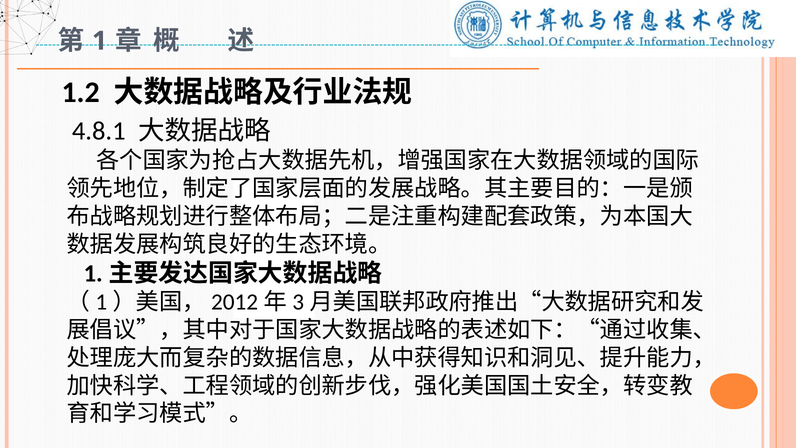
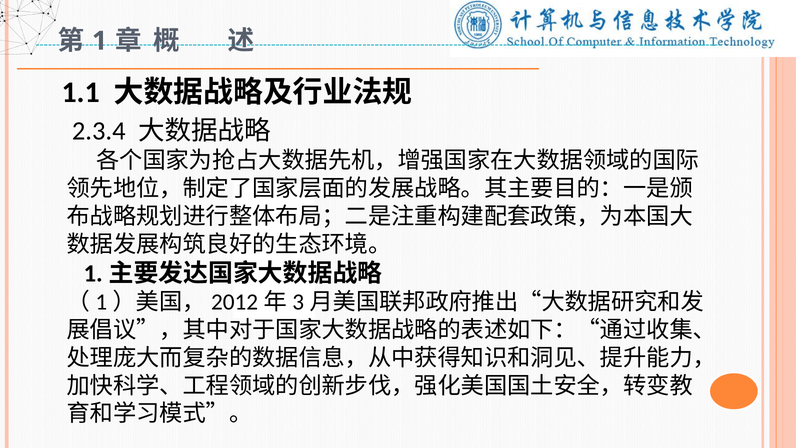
1.2: 1.2 -> 1.1
4.8.1: 4.8.1 -> 2.3.4
